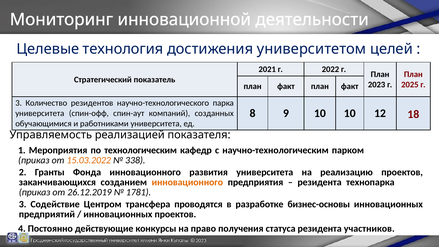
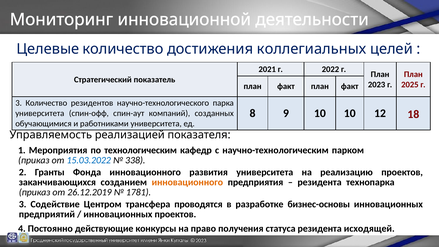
Целевые технология: технология -> количество
университетом: университетом -> коллегиальных
15.03.2022 colour: orange -> blue
участников: участников -> исходящей
